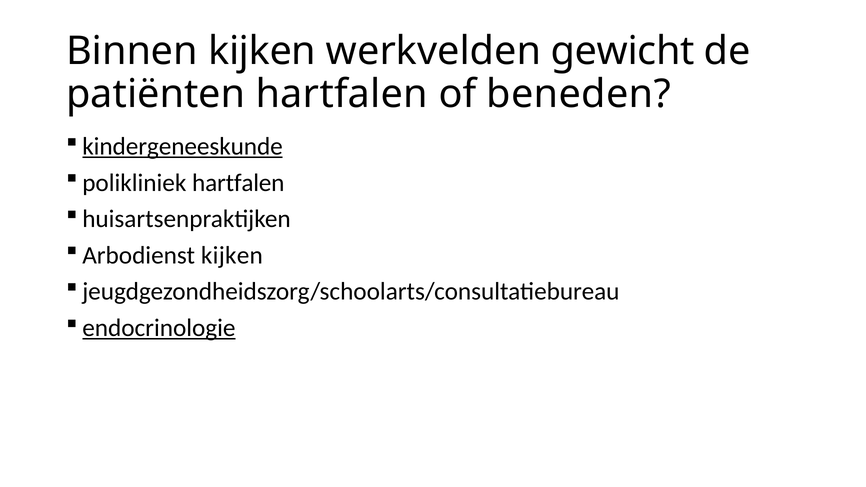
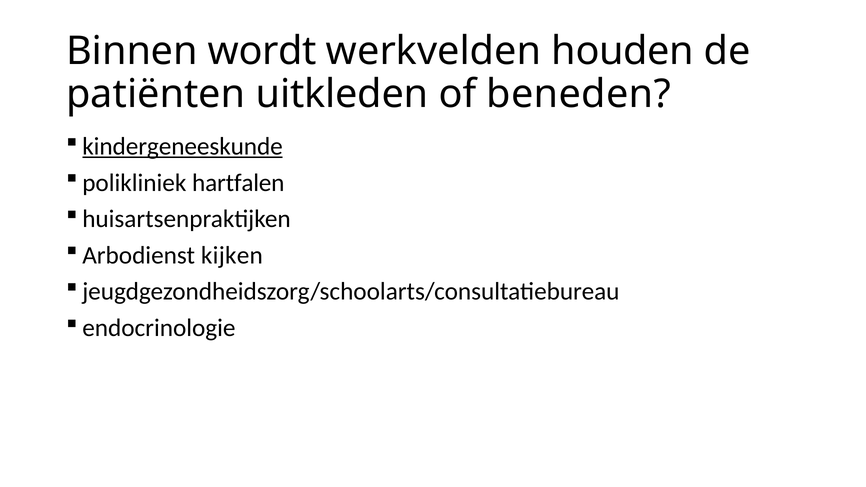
Binnen kijken: kijken -> wordt
gewicht: gewicht -> houden
patiënten hartfalen: hartfalen -> uitkleden
endocrinologie underline: present -> none
